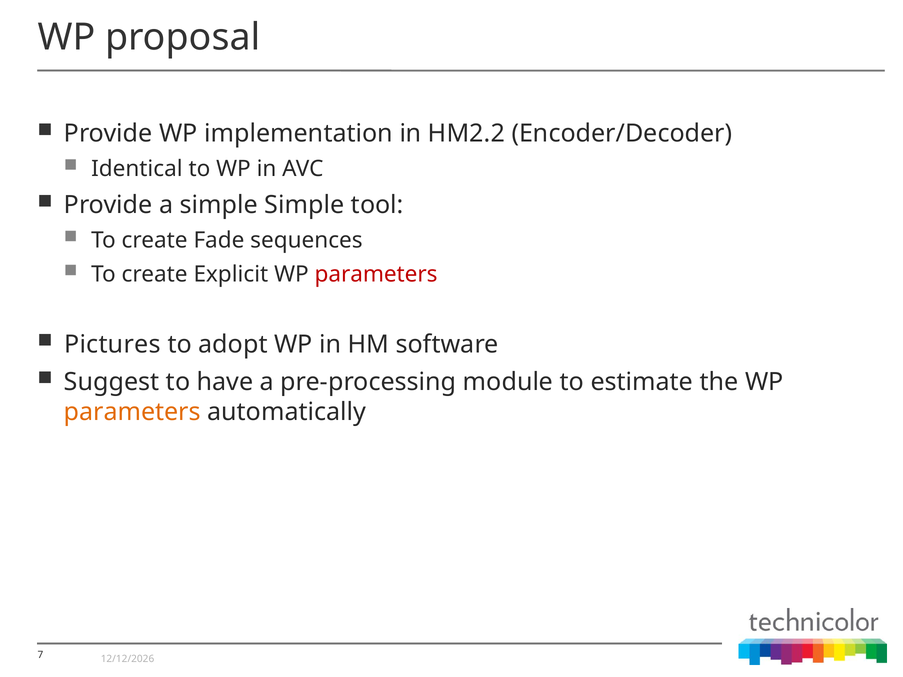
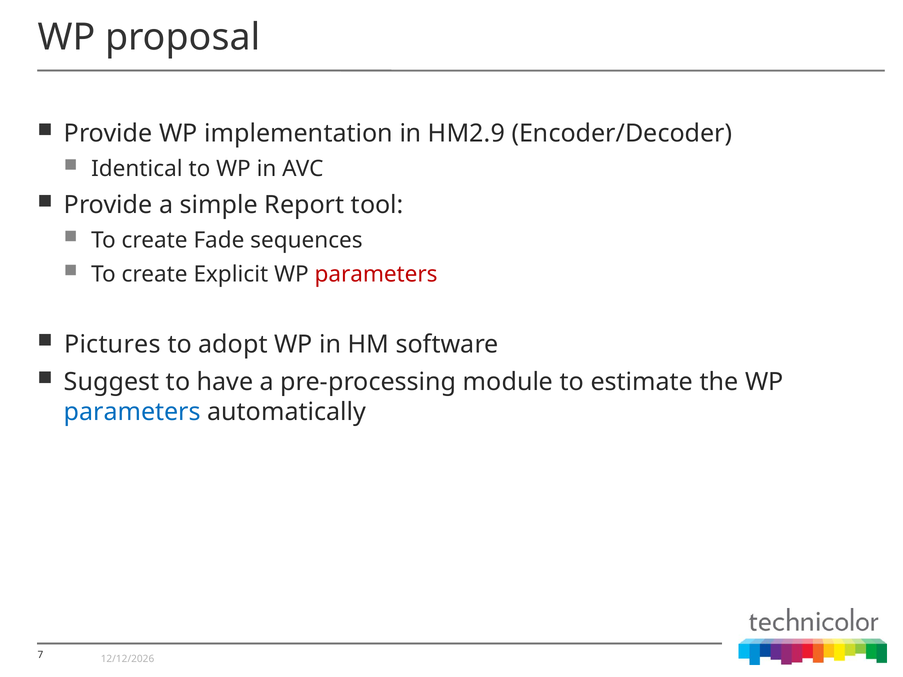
HM2.2: HM2.2 -> HM2.9
simple Simple: Simple -> Report
parameters at (132, 412) colour: orange -> blue
